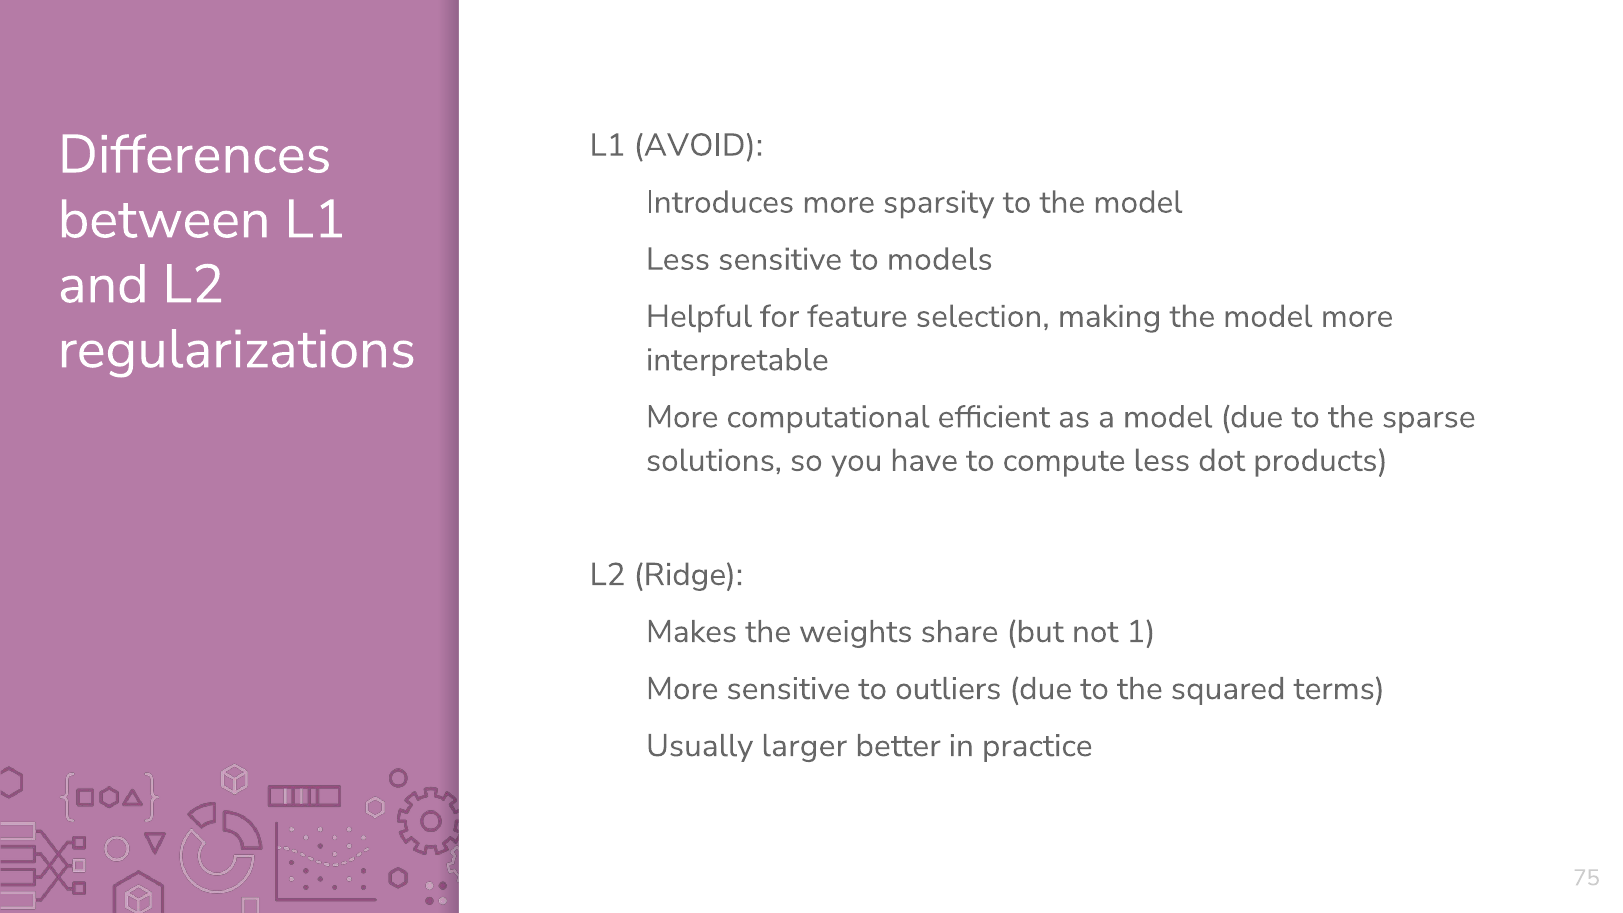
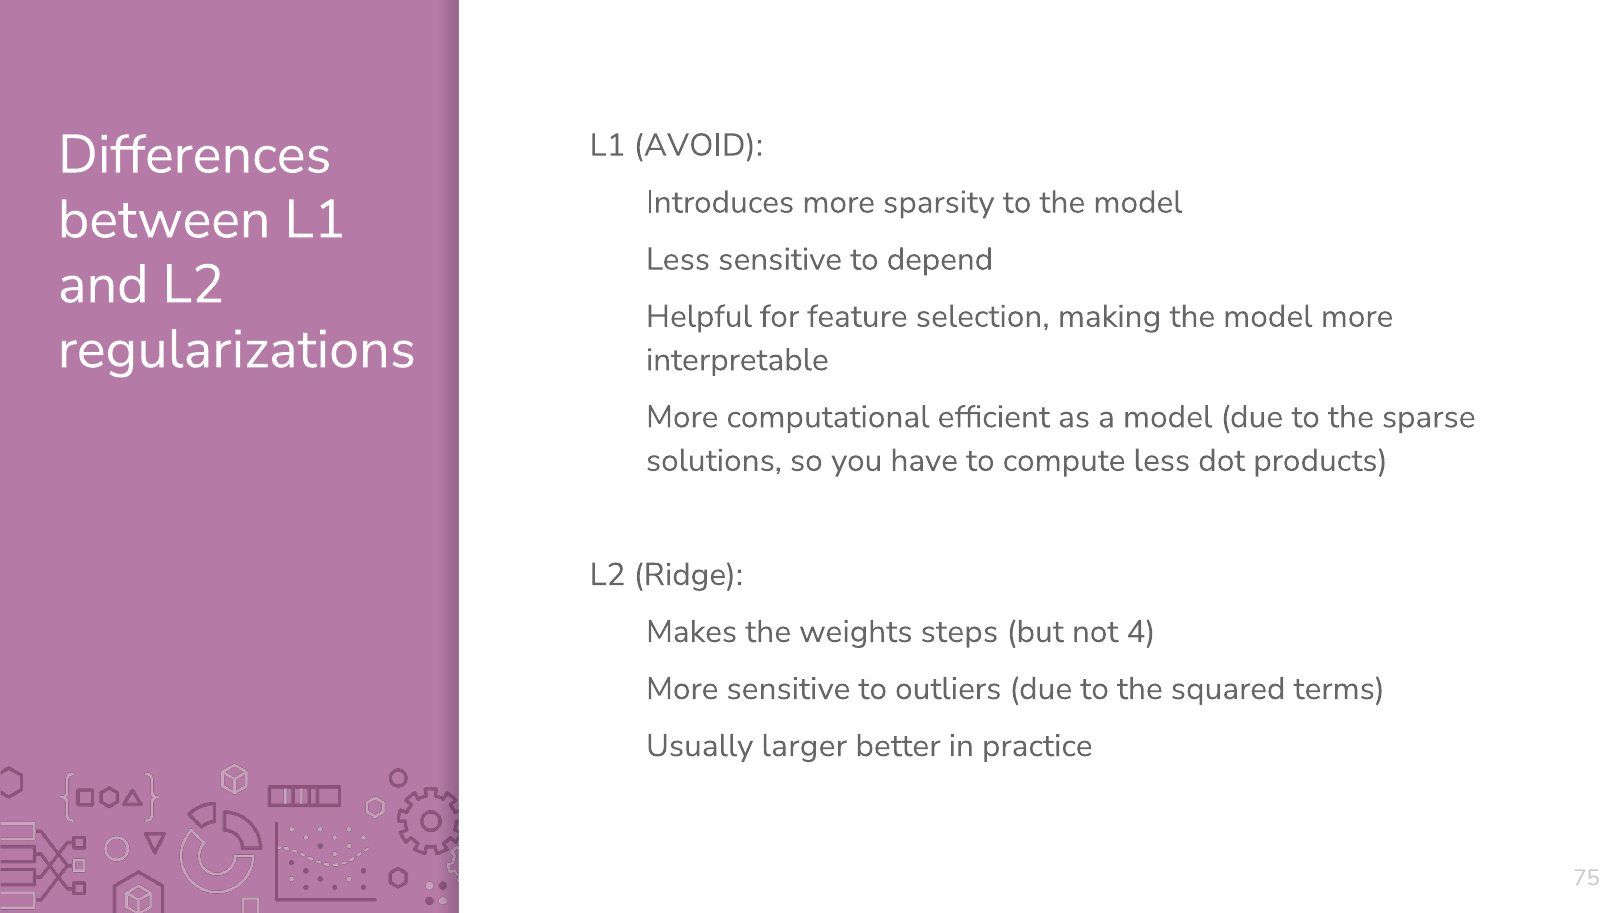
models: models -> depend
share: share -> steps
1: 1 -> 4
